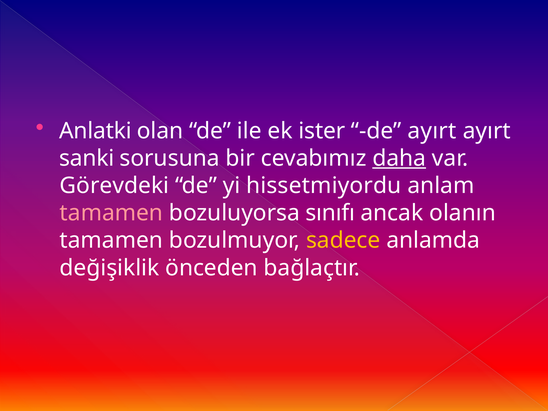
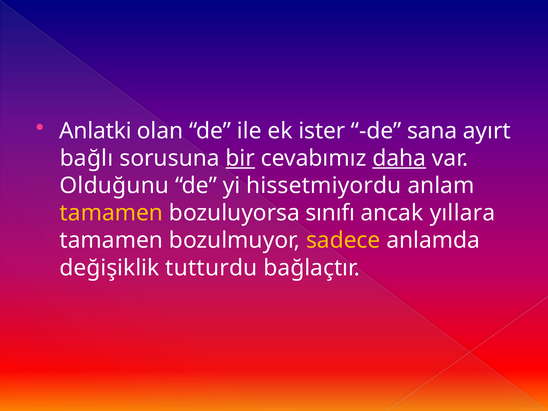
de ayırt: ayırt -> sana
sanki: sanki -> bağlı
bir underline: none -> present
Görevdeki: Görevdeki -> Olduğunu
tamamen at (111, 213) colour: pink -> yellow
olanın: olanın -> yıllara
önceden: önceden -> tutturdu
